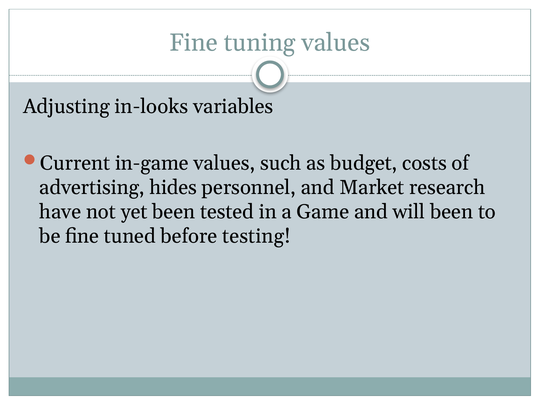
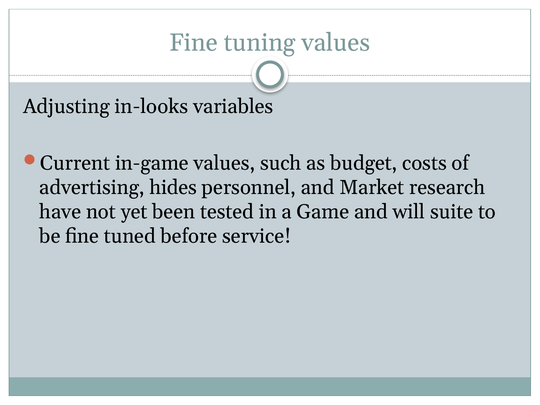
will been: been -> suite
testing: testing -> service
